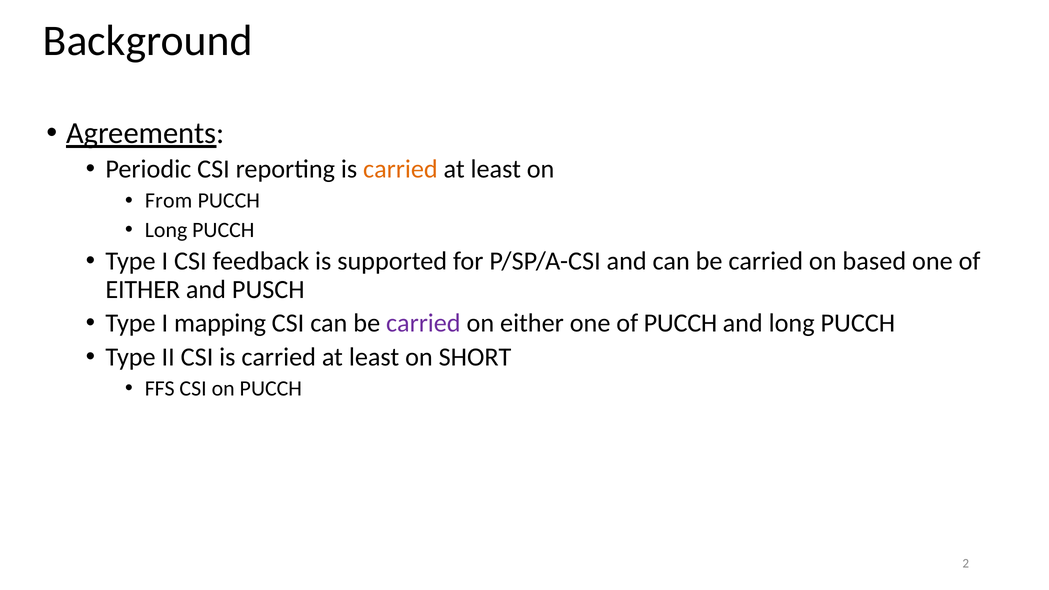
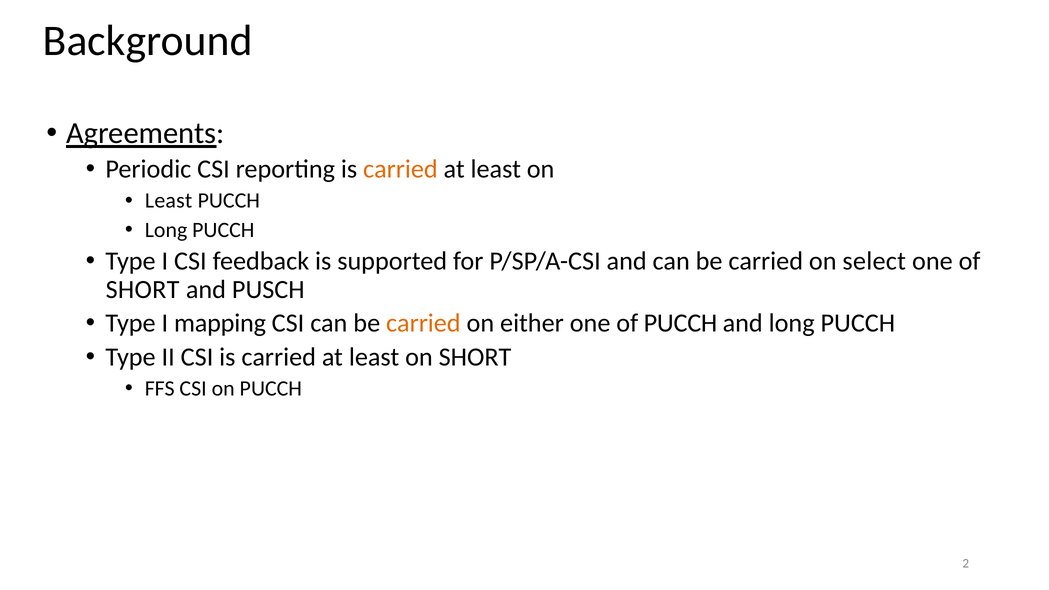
From at (169, 201): From -> Least
based: based -> select
EITHER at (143, 290): EITHER -> SHORT
carried at (423, 323) colour: purple -> orange
